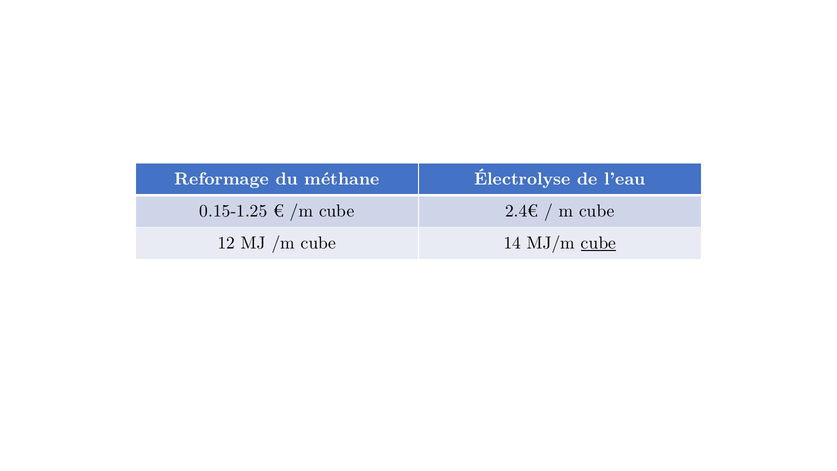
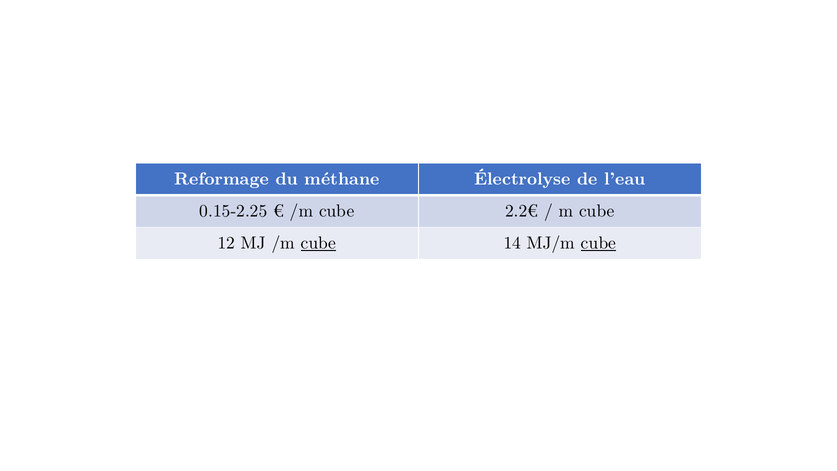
0.15-1.25: 0.15-1.25 -> 0.15-2.25
2.4€: 2.4€ -> 2.2€
cube at (318, 243) underline: none -> present
